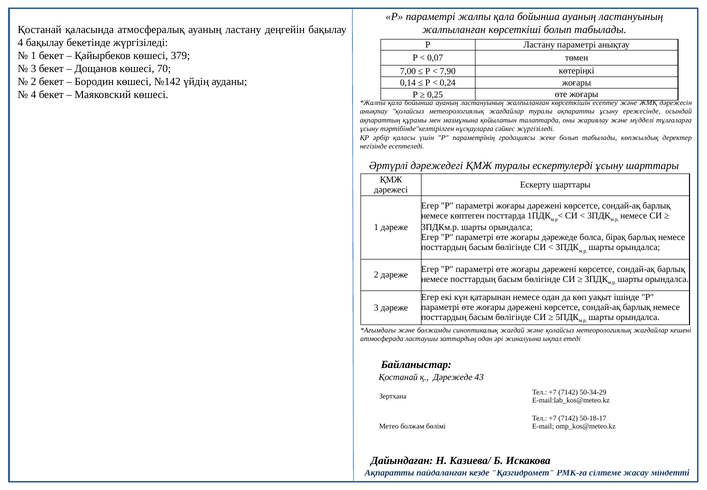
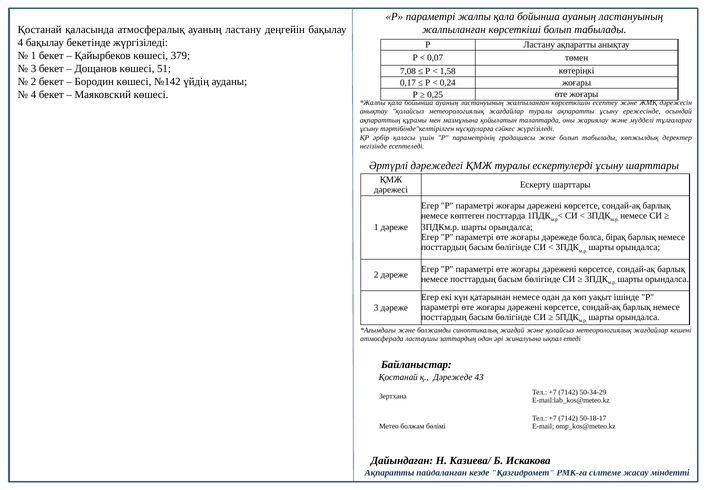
Ластану параметрі: параметрі -> ақпаратты
70: 70 -> 51
7,00: 7,00 -> 7,08
7,90: 7,90 -> 1,58
0,14: 0,14 -> 0,17
